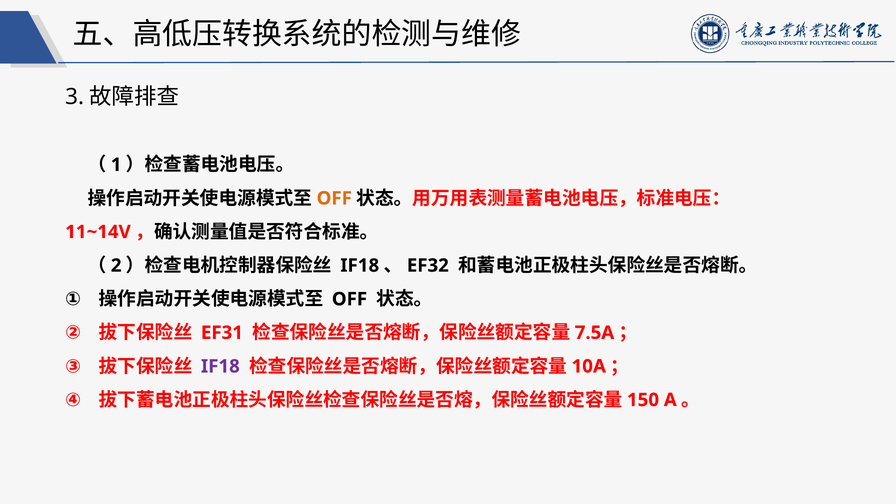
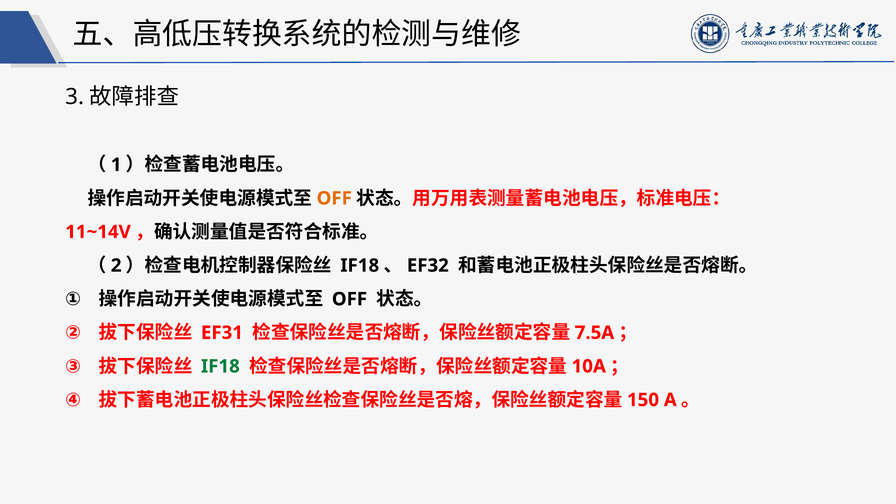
IF18 at (220, 366) colour: purple -> green
